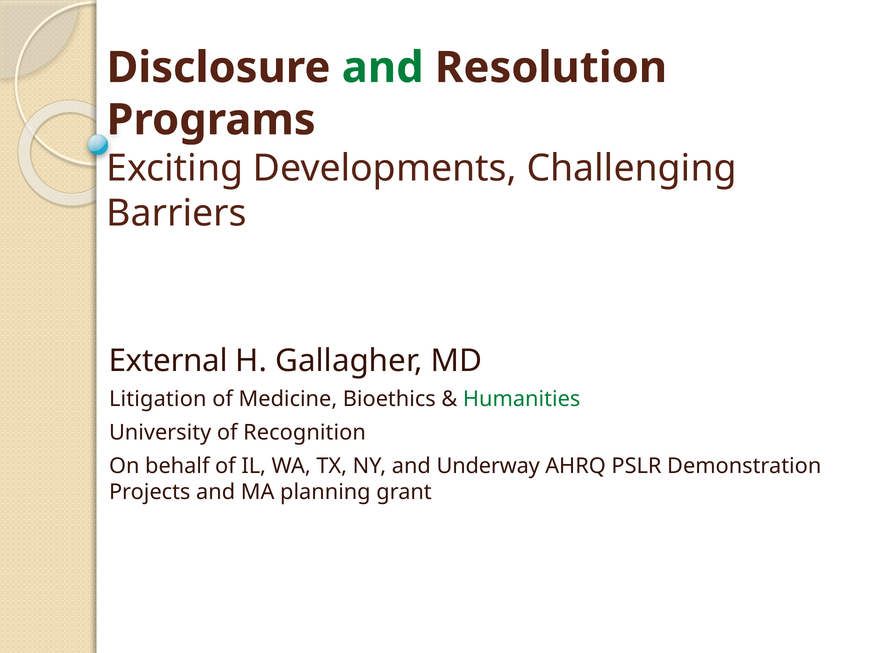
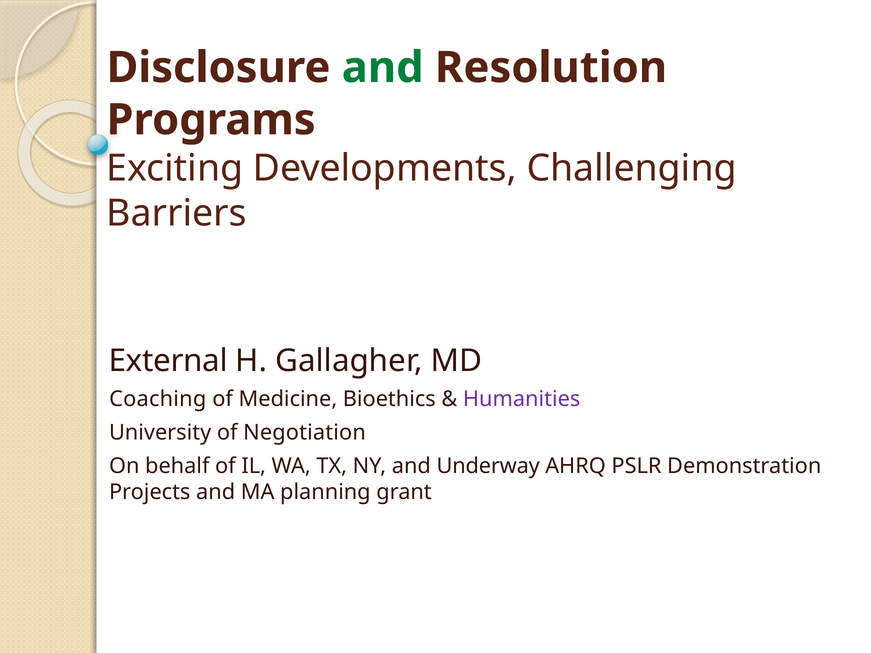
Litigation: Litigation -> Coaching
Humanities colour: green -> purple
Recognition: Recognition -> Negotiation
